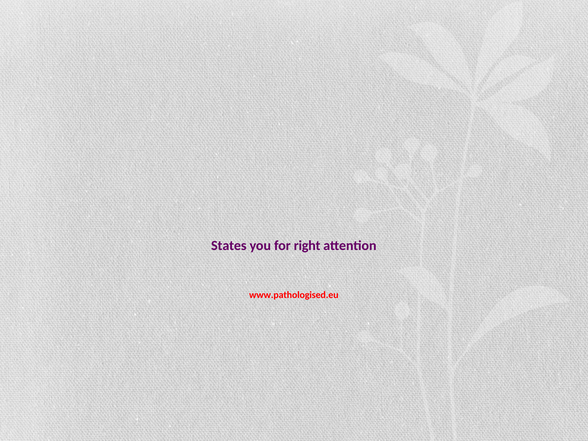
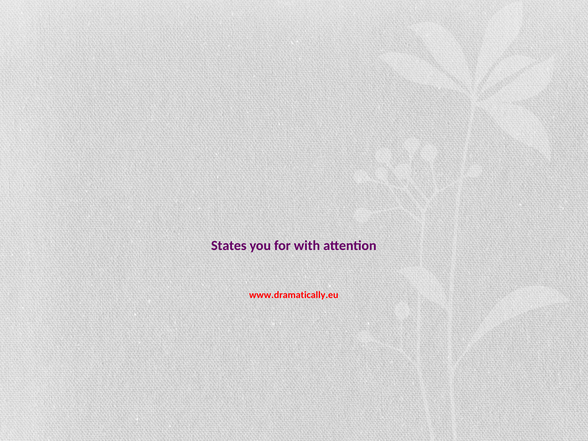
right: right -> with
www.pathologised.eu: www.pathologised.eu -> www.dramatically.eu
